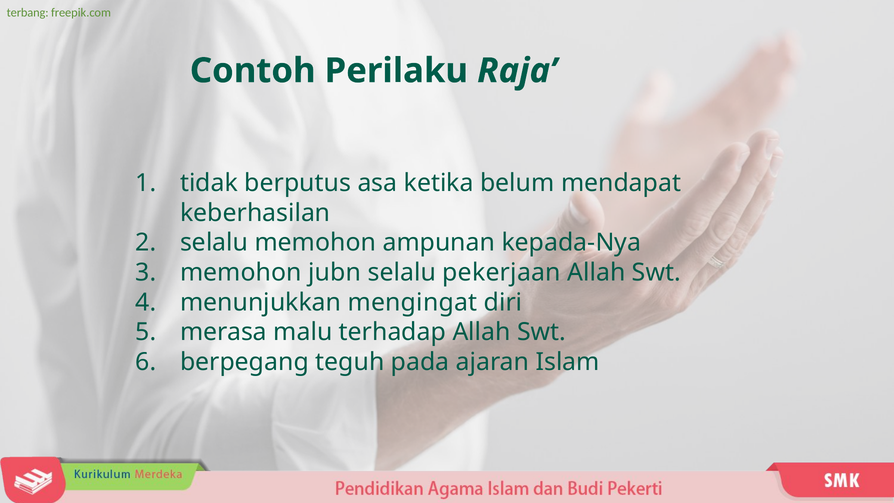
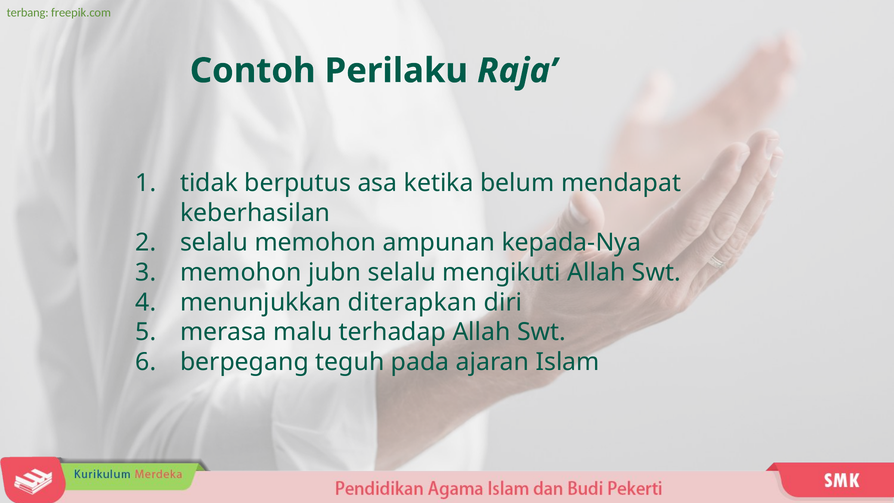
pekerjaan: pekerjaan -> mengikuti
mengingat: mengingat -> diterapkan
